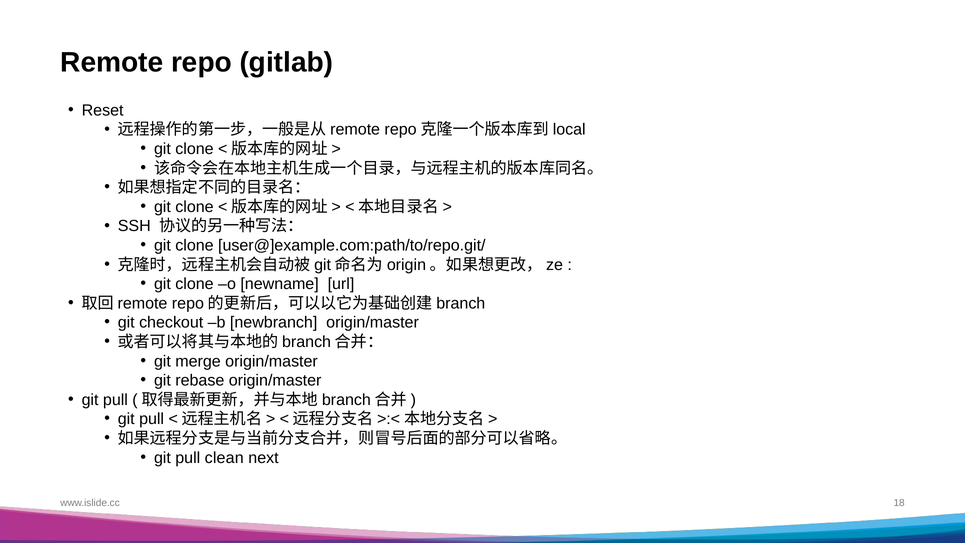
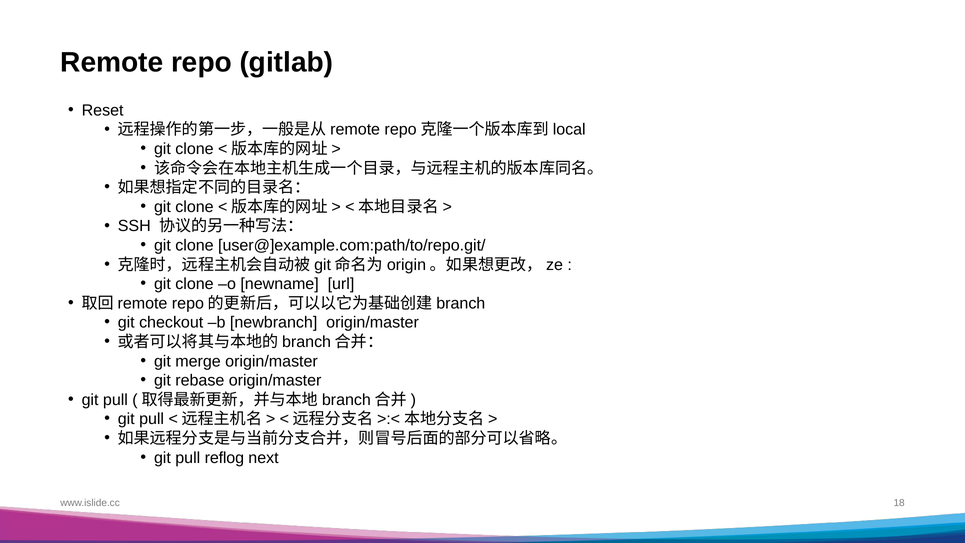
clean: clean -> reflog
